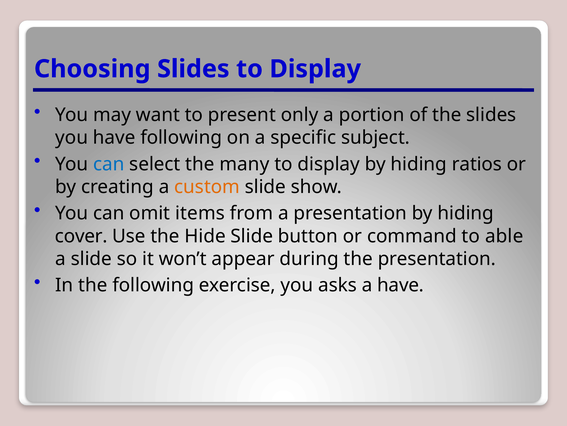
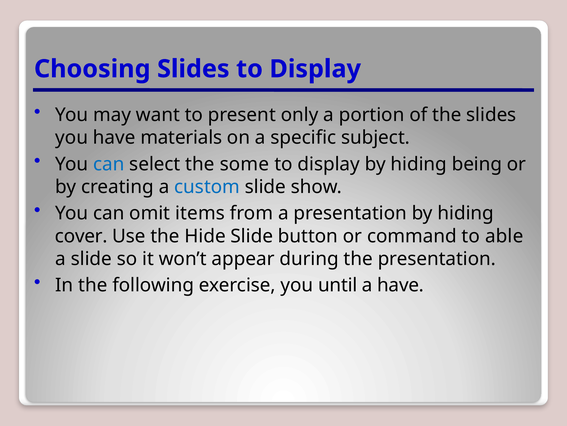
have following: following -> materials
many: many -> some
ratios: ratios -> being
custom colour: orange -> blue
asks: asks -> until
